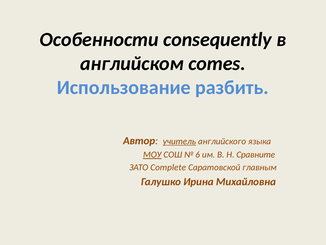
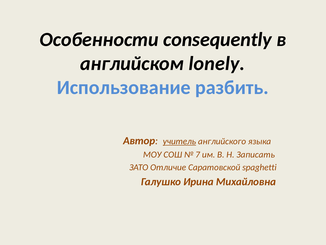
comes: comes -> lonely
МОУ underline: present -> none
6: 6 -> 7
Сравните: Сравните -> Записать
Complete: Complete -> Отличие
главным: главным -> spaghetti
